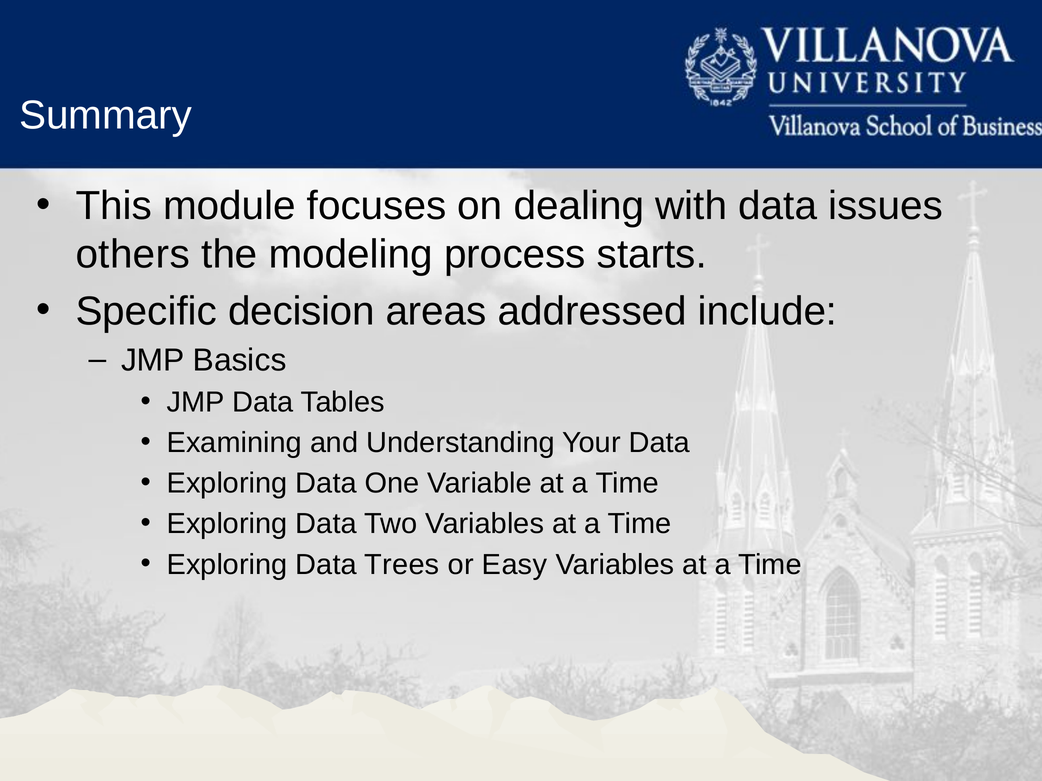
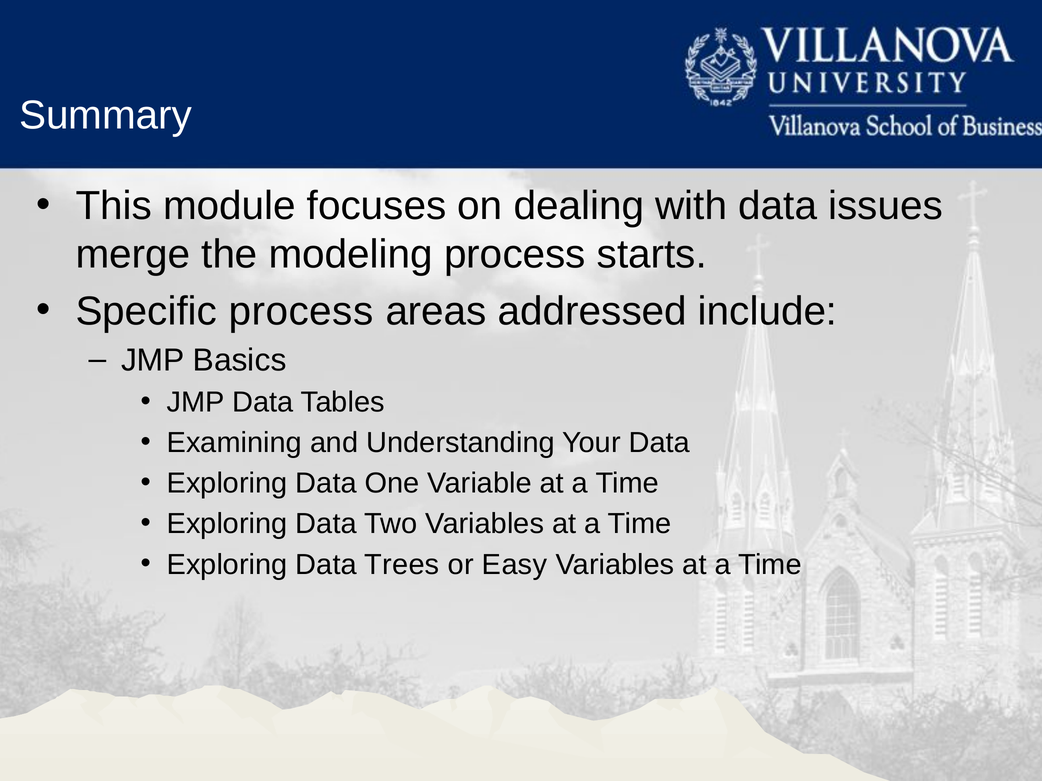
others: others -> merge
Specific decision: decision -> process
